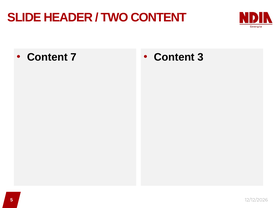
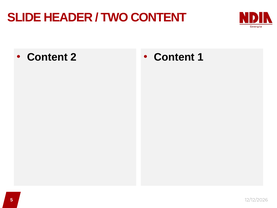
7: 7 -> 2
3: 3 -> 1
